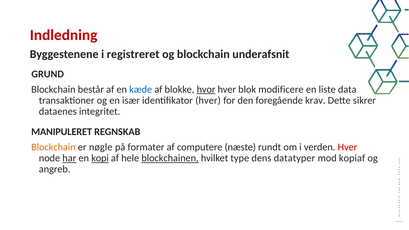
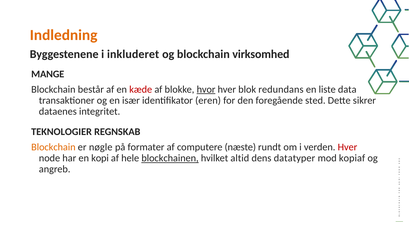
Indledning colour: red -> orange
registreret: registreret -> inkluderet
underafsnit: underafsnit -> virksomhed
GRUND: GRUND -> MANGE
kæde colour: blue -> red
modificere: modificere -> redundans
identifikator hver: hver -> eren
krav: krav -> sted
MANIPULERET: MANIPULERET -> TEKNOLOGIER
har underline: present -> none
kopi underline: present -> none
type: type -> altid
